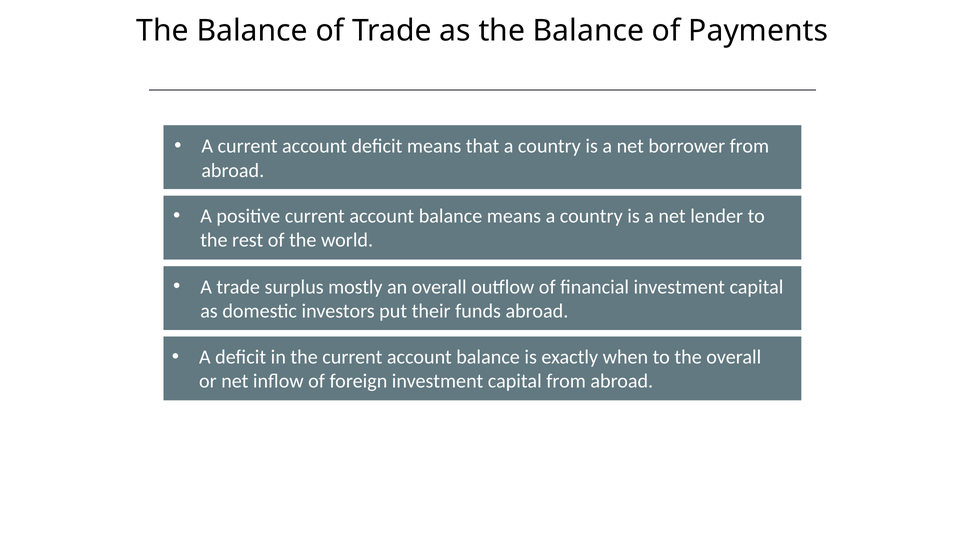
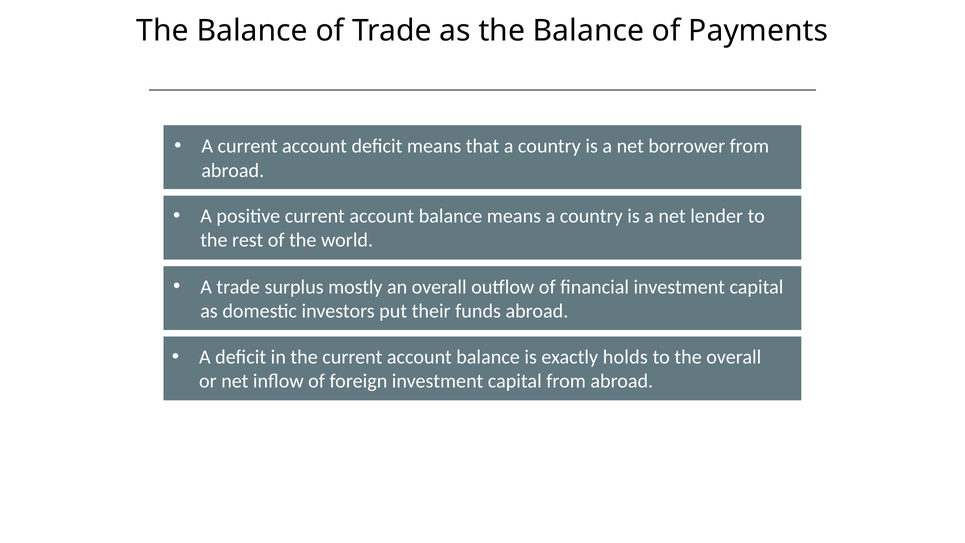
when: when -> holds
